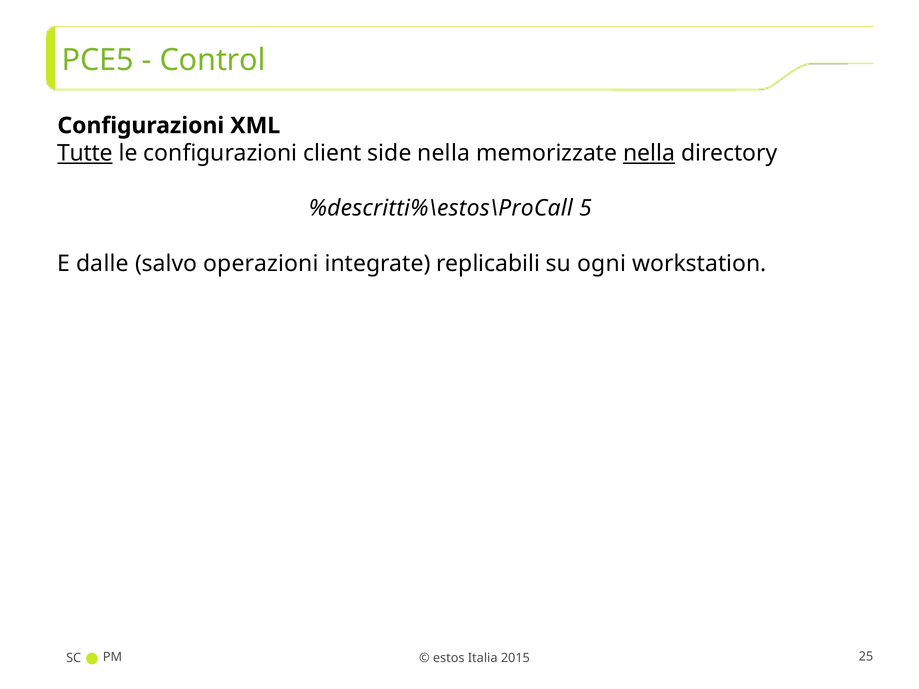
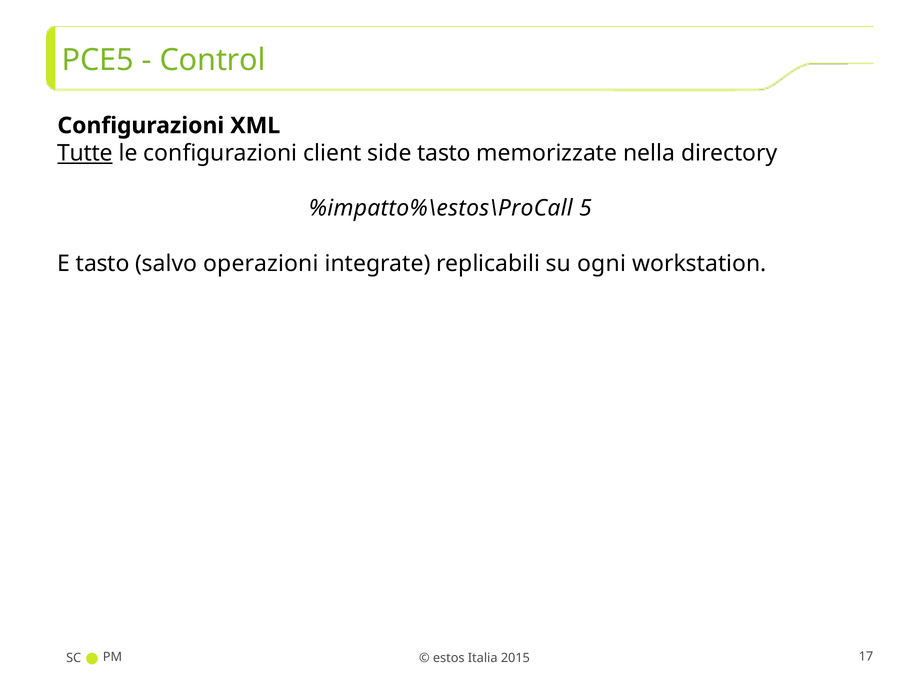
side nella: nella -> tasto
nella at (649, 153) underline: present -> none
%descritti%\estos\ProCall: %descritti%\estos\ProCall -> %impatto%\estos\ProCall
E dalle: dalle -> tasto
25: 25 -> 17
